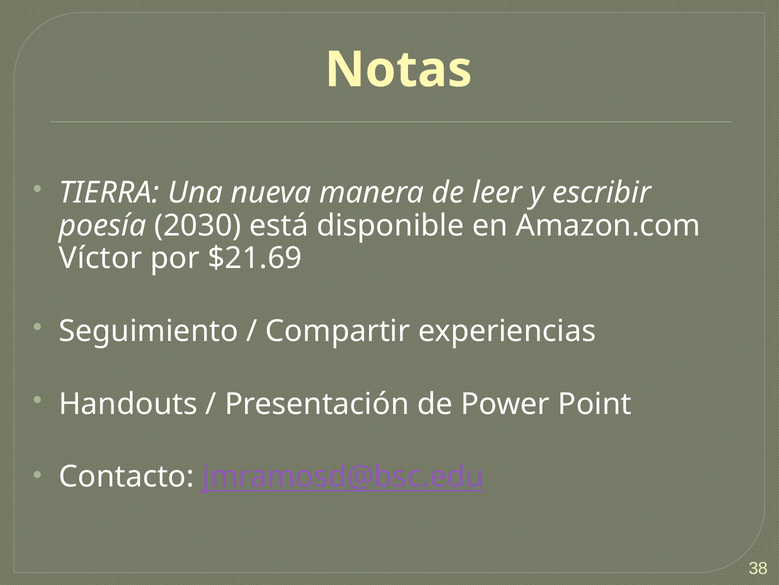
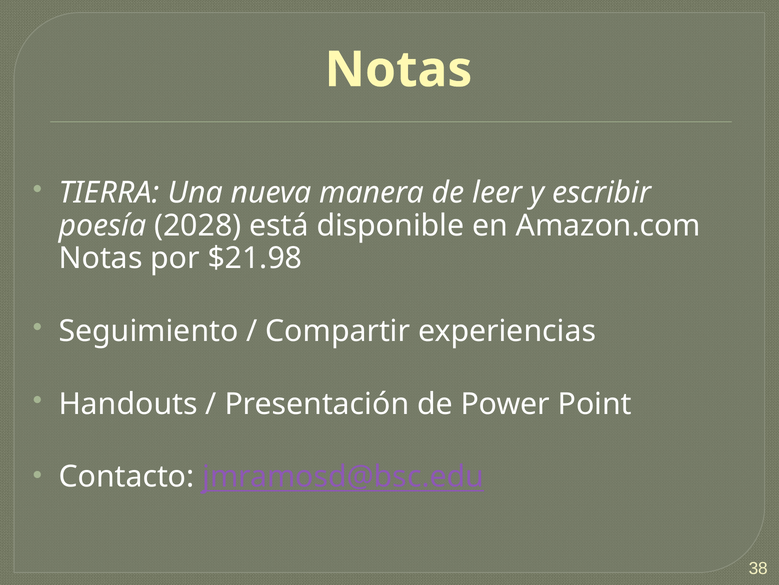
2030: 2030 -> 2028
Víctor at (100, 258): Víctor -> Notas
$21.69: $21.69 -> $21.98
